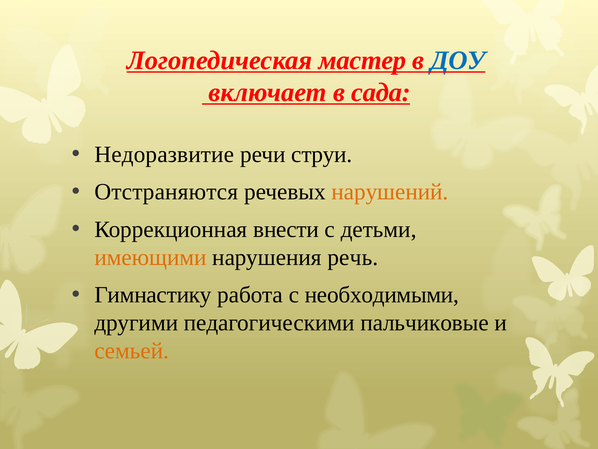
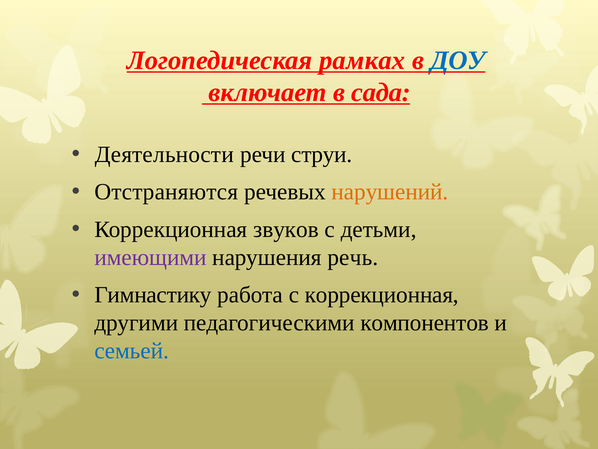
мастер: мастер -> рамках
Недоразвитие: Недоразвитие -> Деятельности
внести: внести -> звуков
имеющими colour: orange -> purple
с необходимыми: необходимыми -> коррекционная
пальчиковые: пальчиковые -> компонентов
семьей colour: orange -> blue
